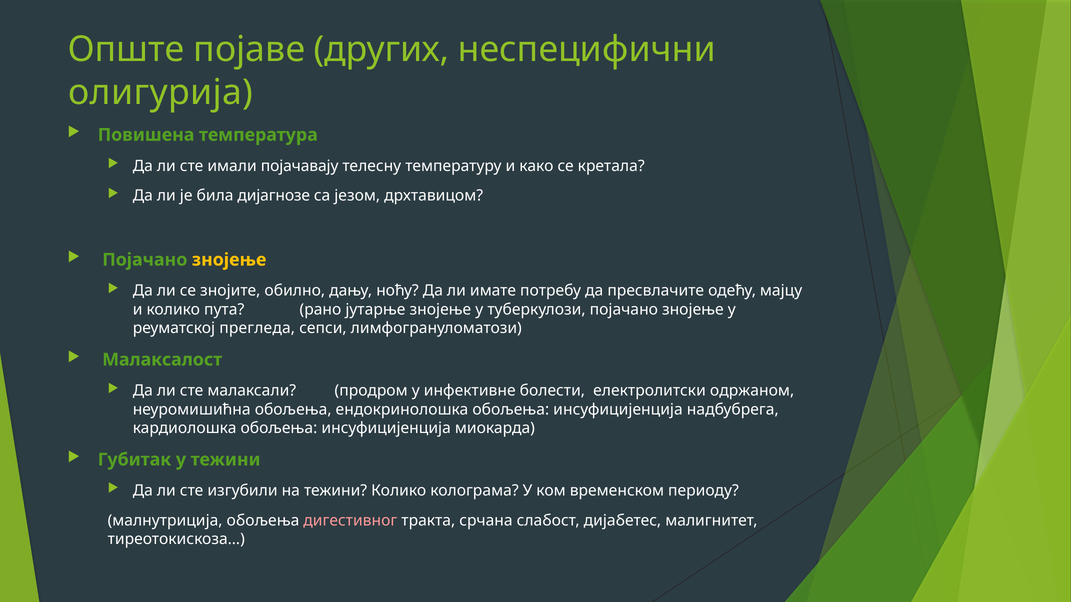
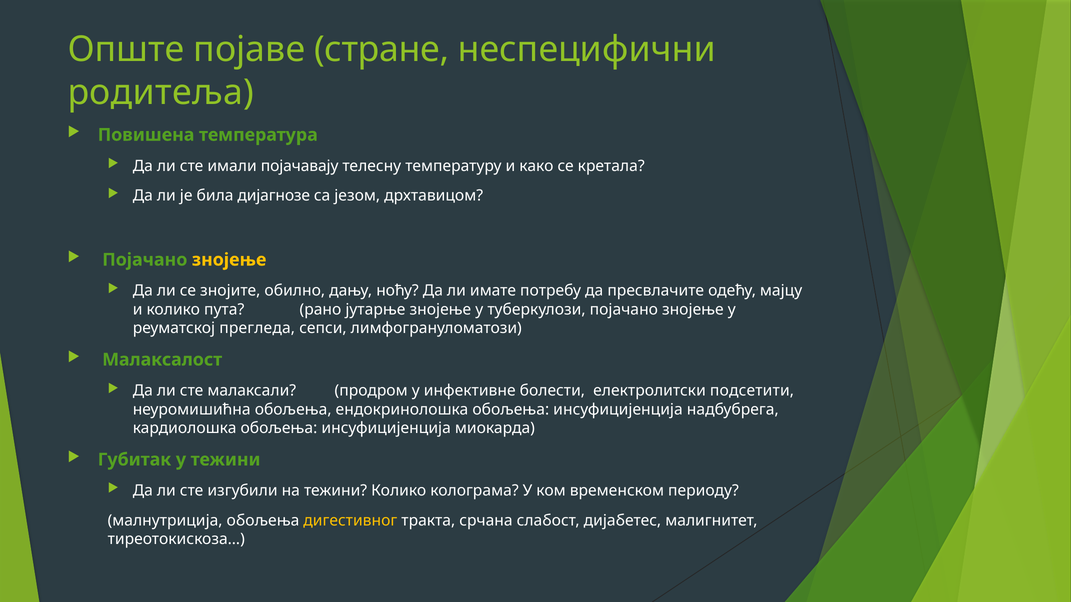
других: других -> стране
олигурија: олигурија -> родитеља
одржаном: одржаном -> подсетити
дигестивног colour: pink -> yellow
